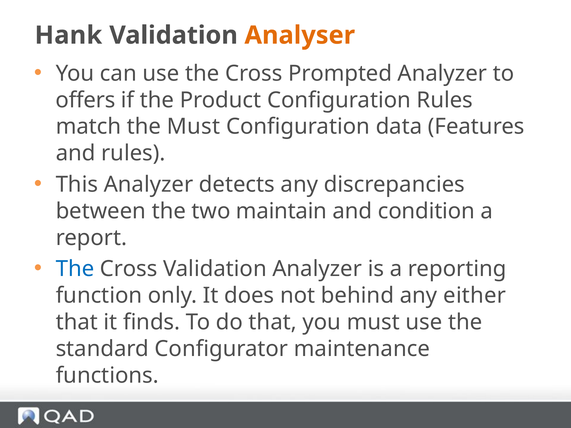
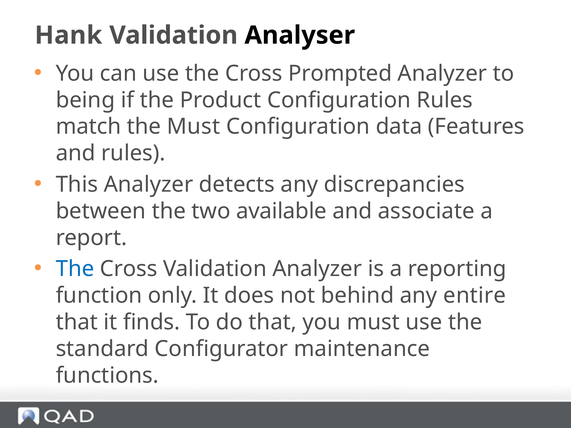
Analyser colour: orange -> black
offers: offers -> being
maintain: maintain -> available
condition: condition -> associate
either: either -> entire
